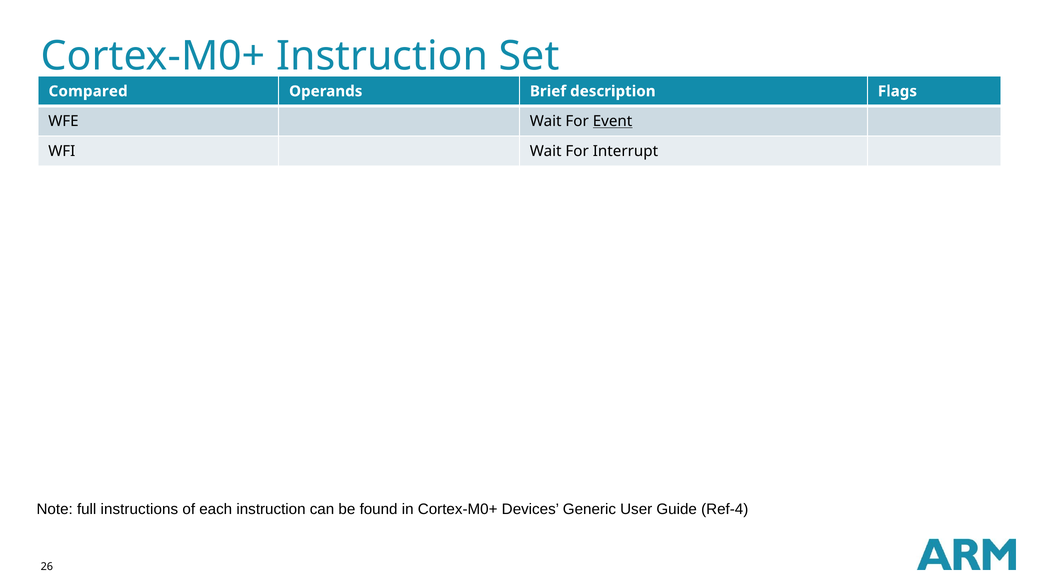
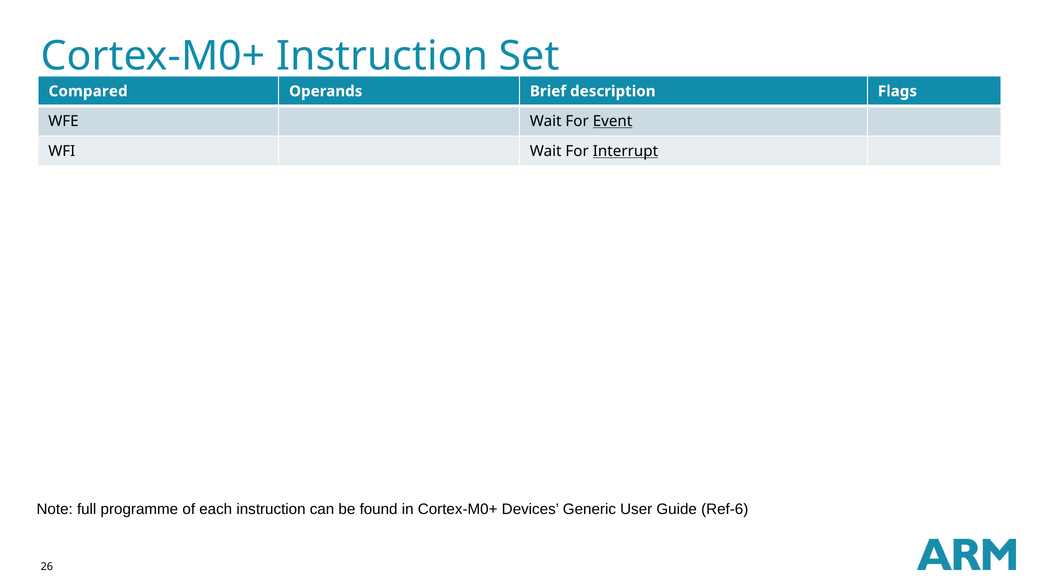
Interrupt underline: none -> present
instructions: instructions -> programme
Ref-4: Ref-4 -> Ref-6
